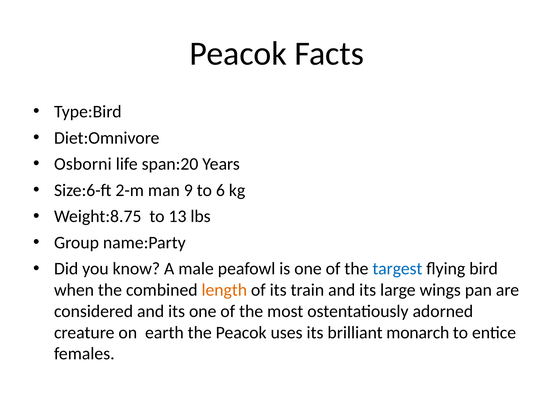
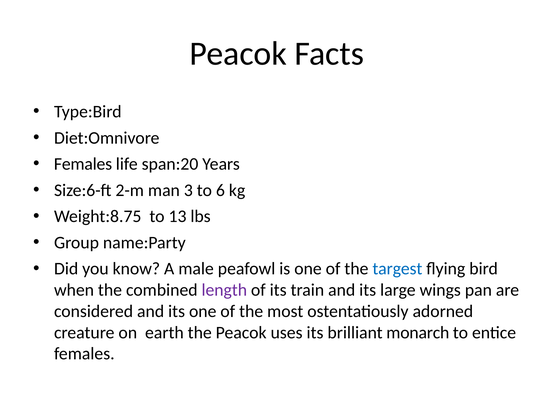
Osborni at (83, 164): Osborni -> Females
9: 9 -> 3
length colour: orange -> purple
